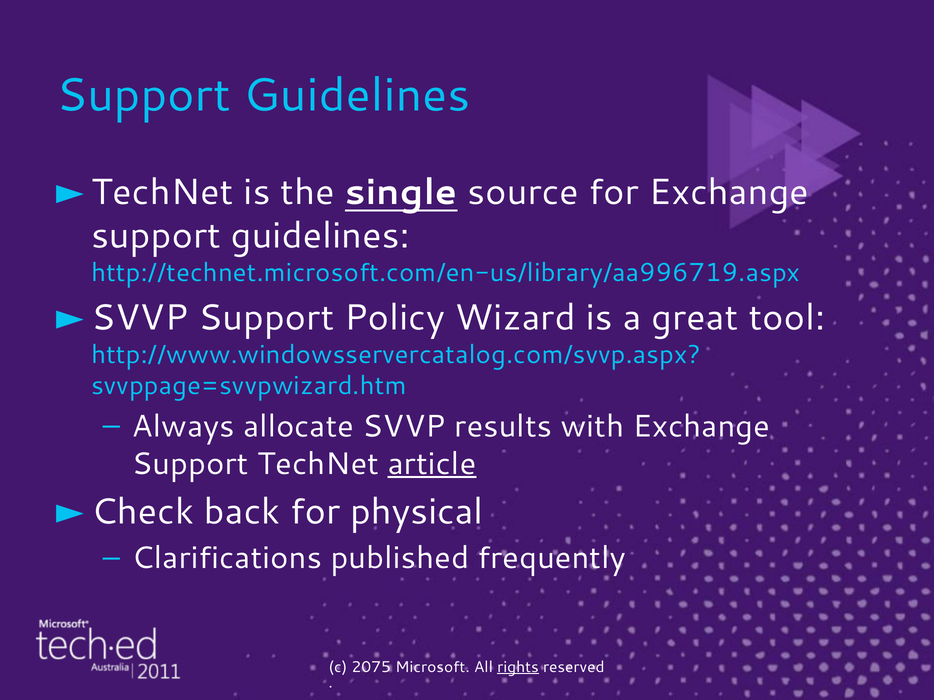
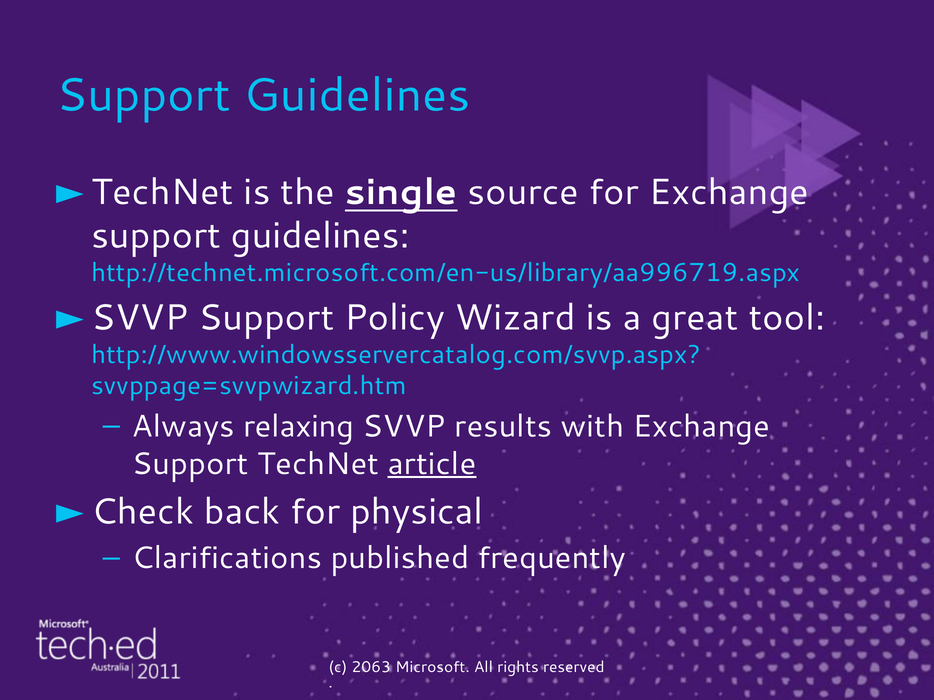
allocate: allocate -> relaxing
2075: 2075 -> 2063
rights underline: present -> none
